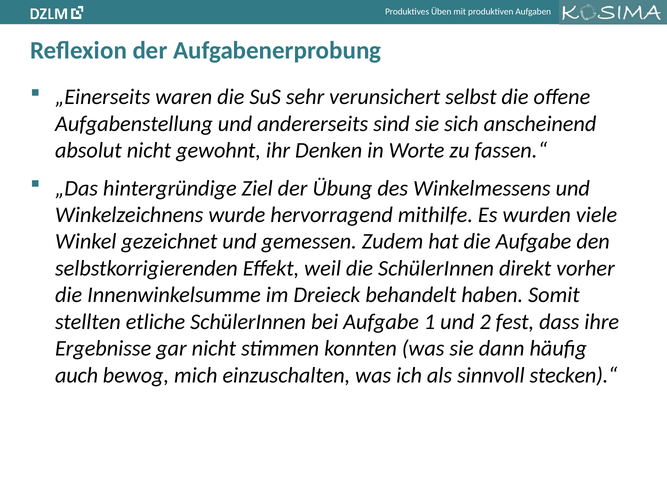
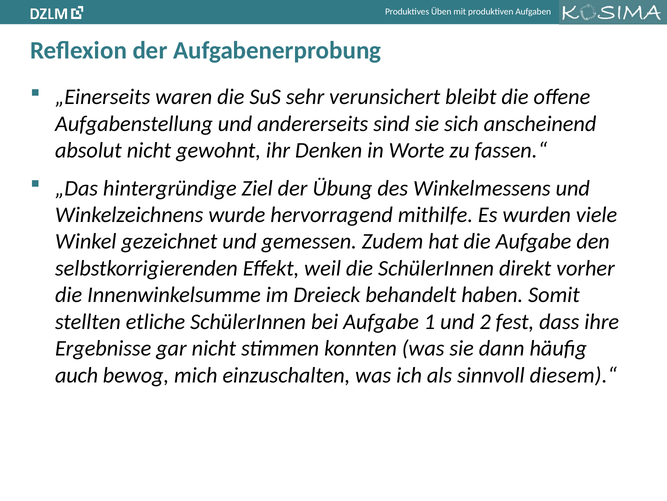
selbst: selbst -> bleibt
stecken).“: stecken).“ -> diesem).“
